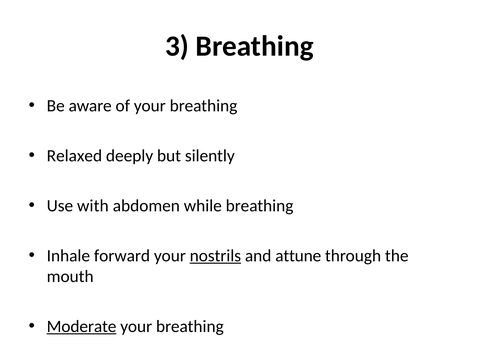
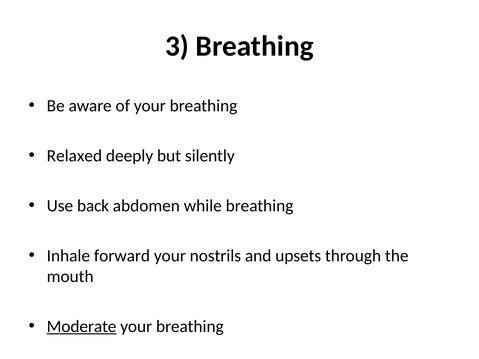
with: with -> back
nostrils underline: present -> none
attune: attune -> upsets
